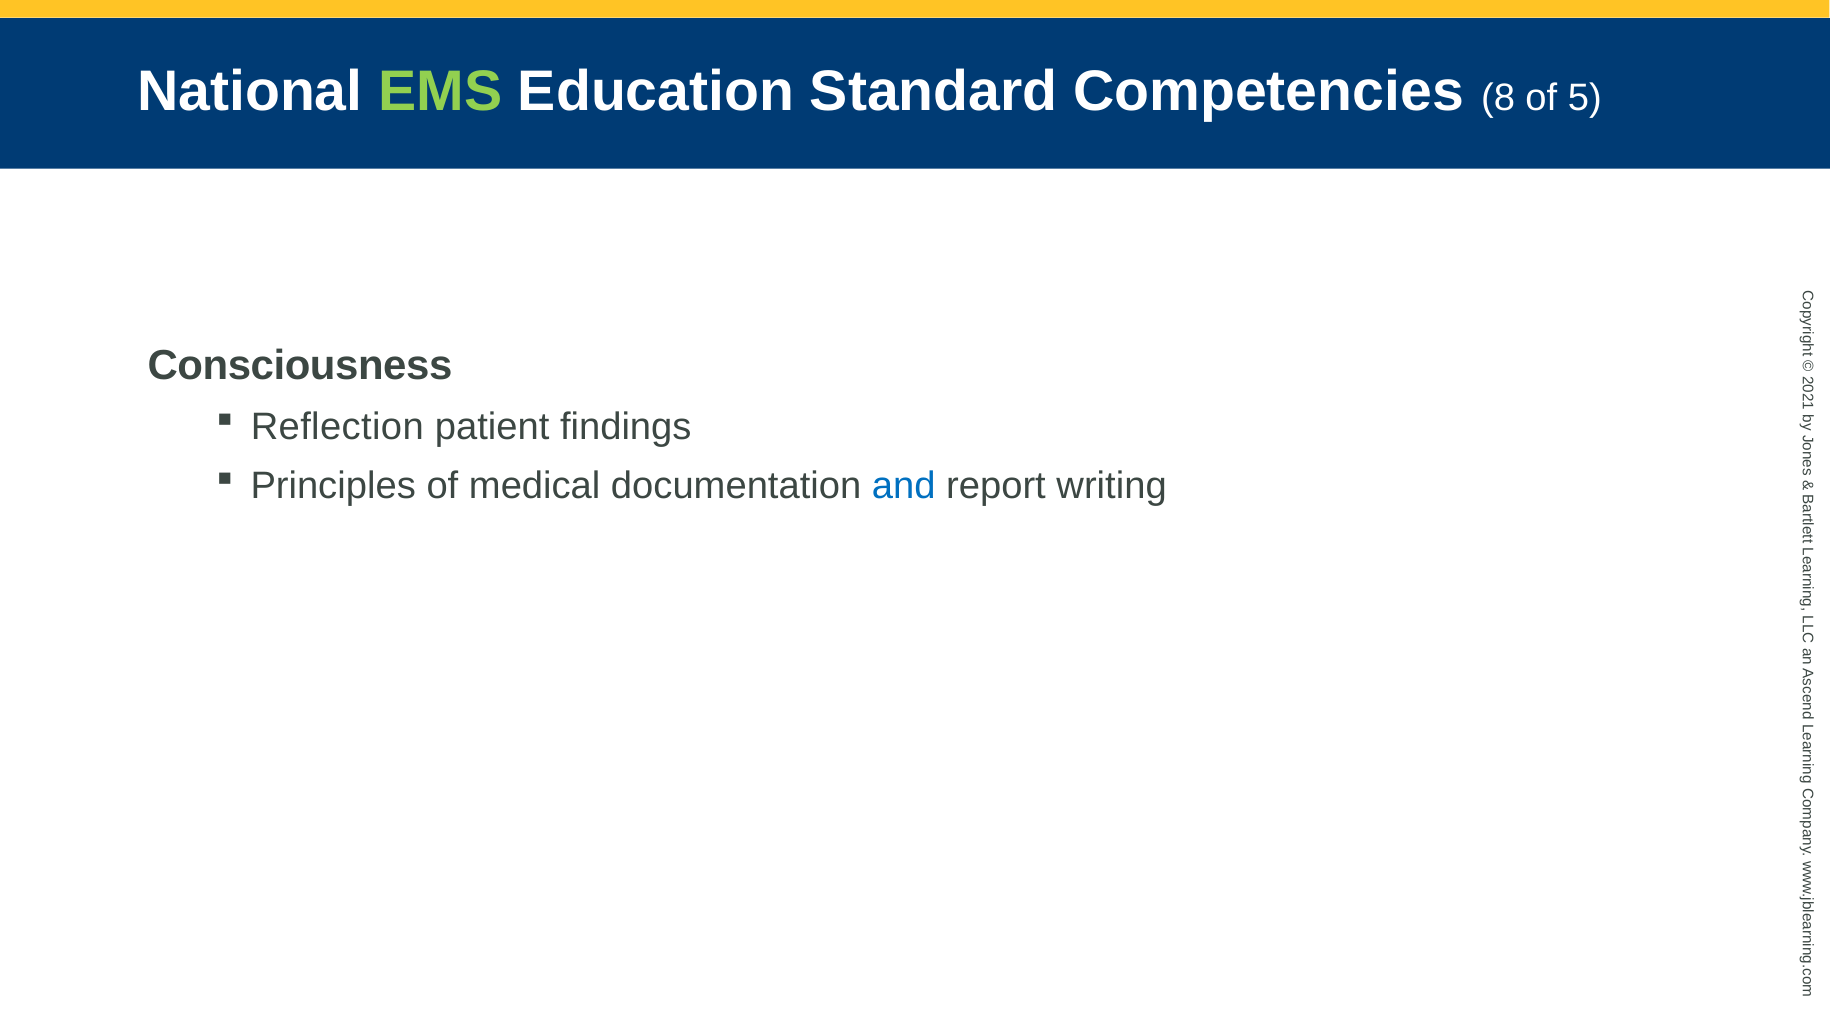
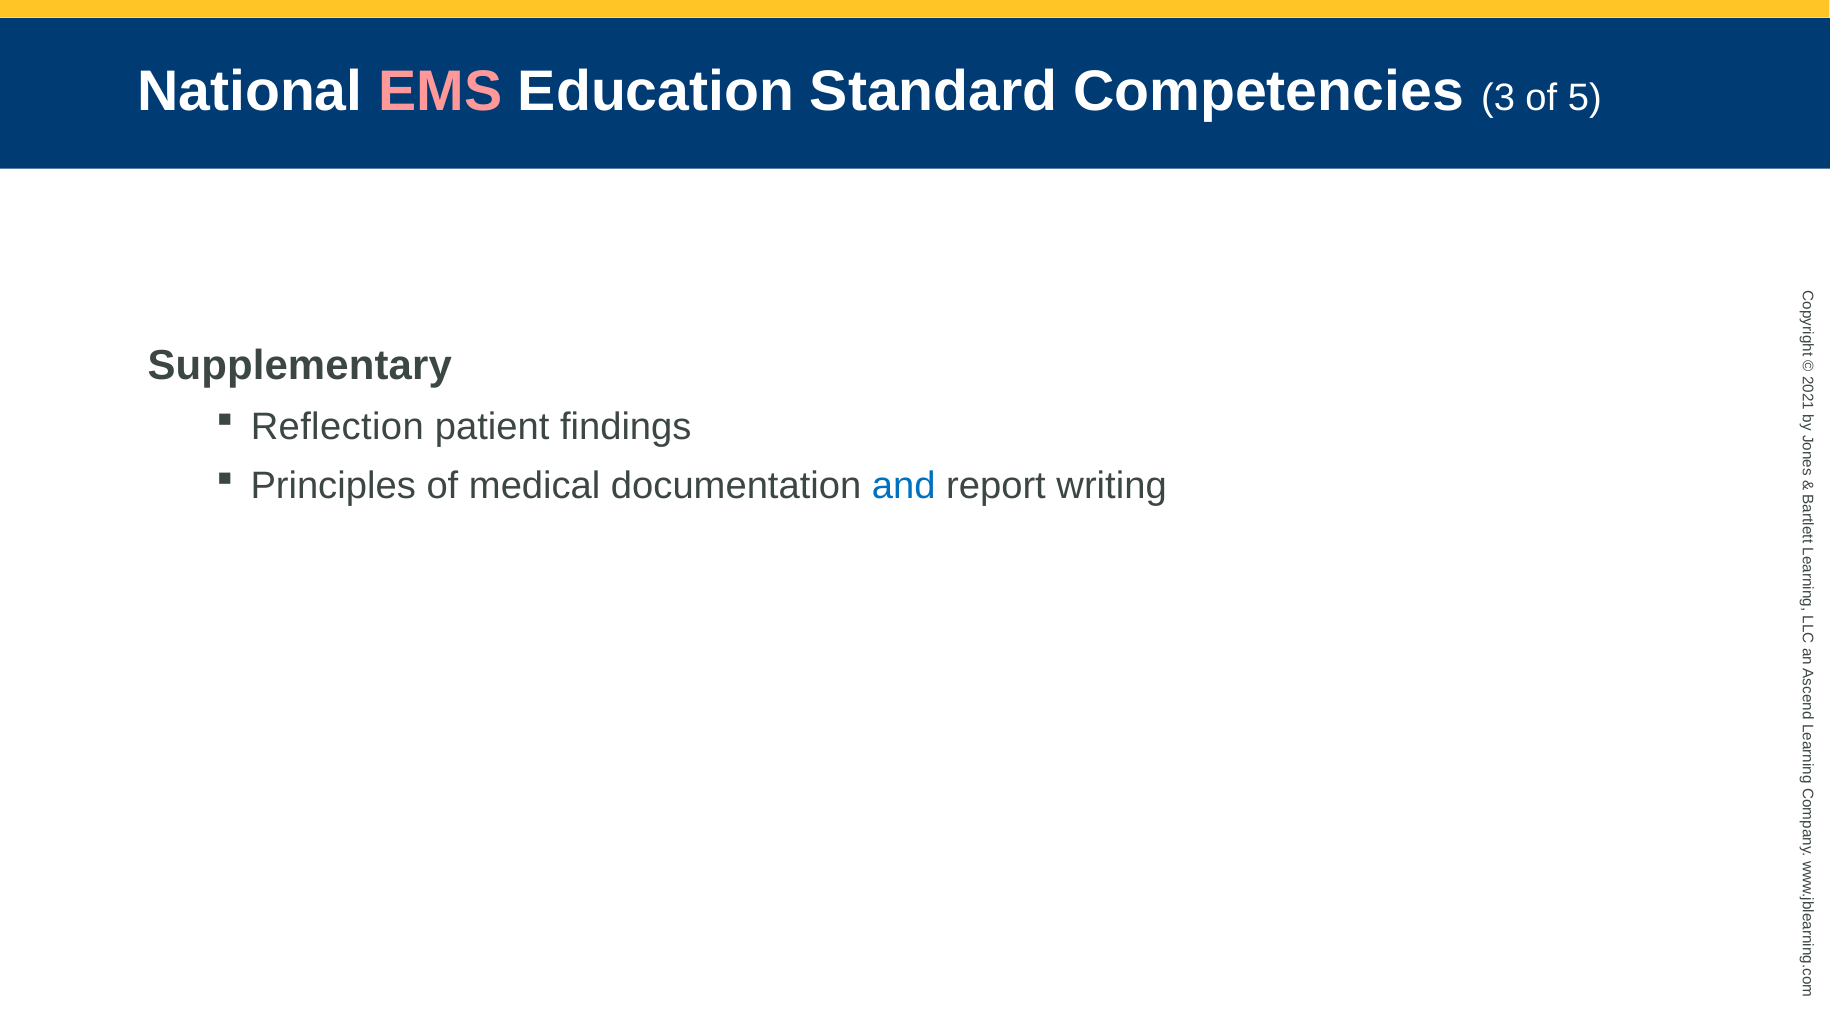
EMS colour: light green -> pink
8: 8 -> 3
Consciousness: Consciousness -> Supplementary
